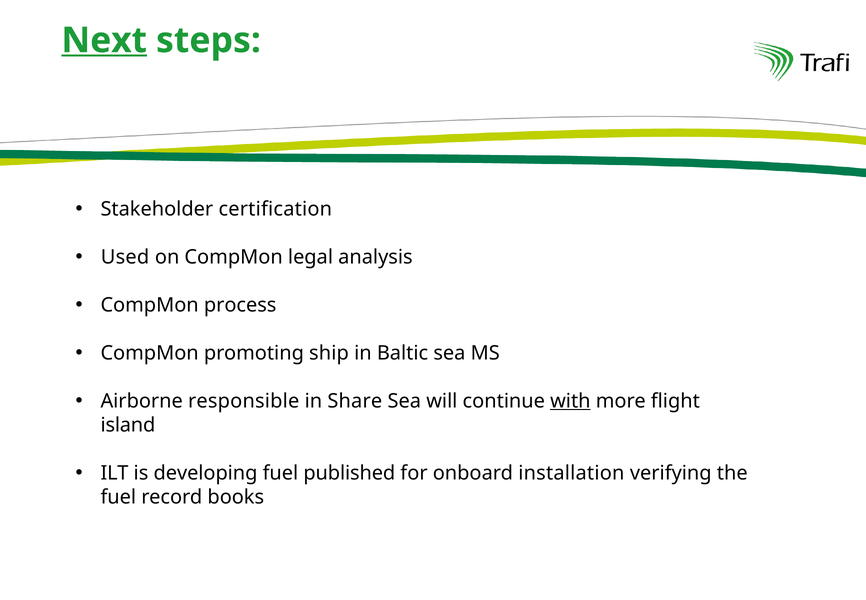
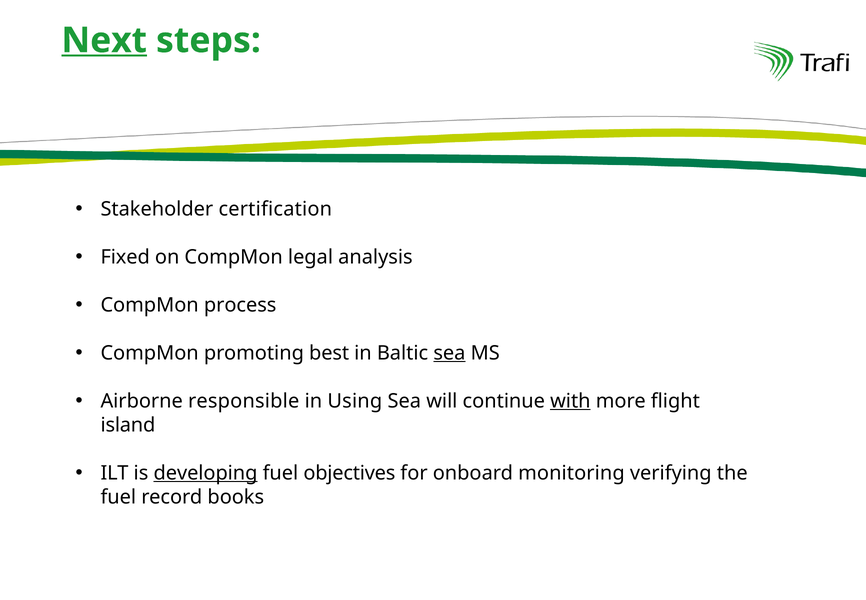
Used: Used -> Fixed
ship: ship -> best
sea at (449, 353) underline: none -> present
Share: Share -> Using
developing underline: none -> present
published: published -> objectives
installation: installation -> monitoring
